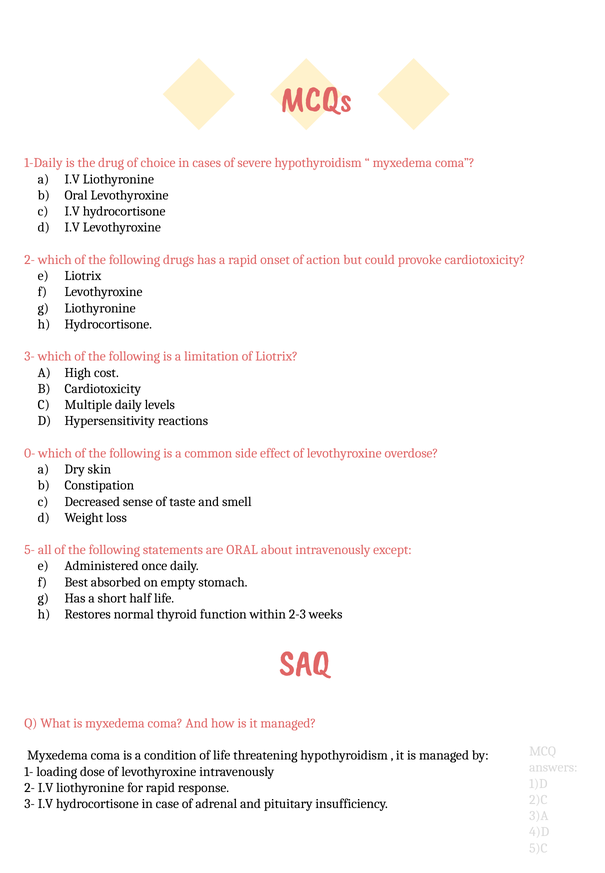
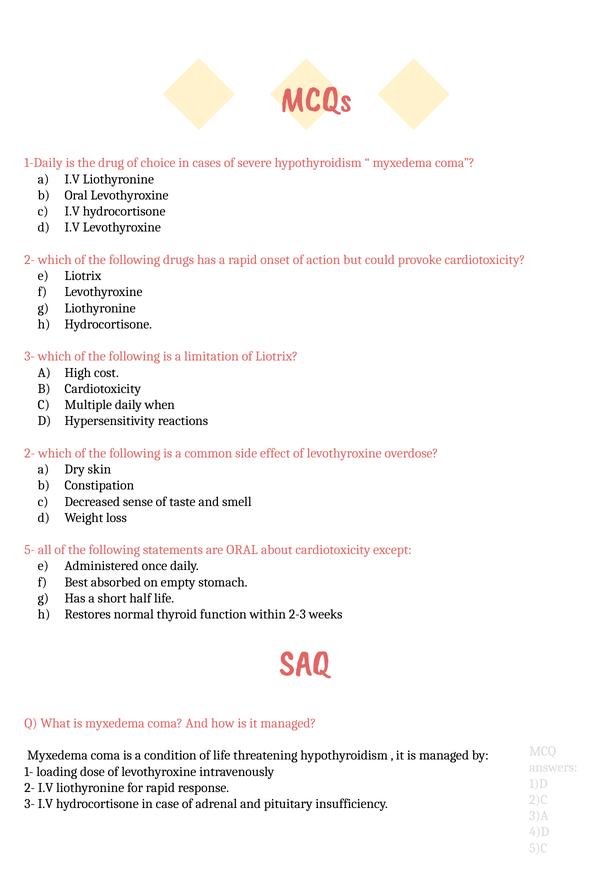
levels: levels -> when
0- at (30, 454): 0- -> 2-
about intravenously: intravenously -> cardiotoxicity
